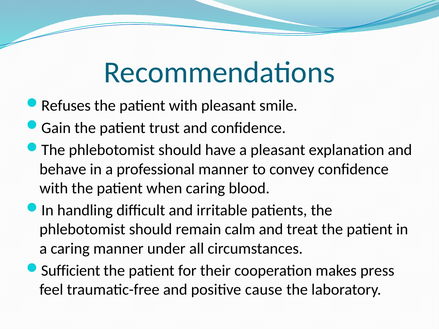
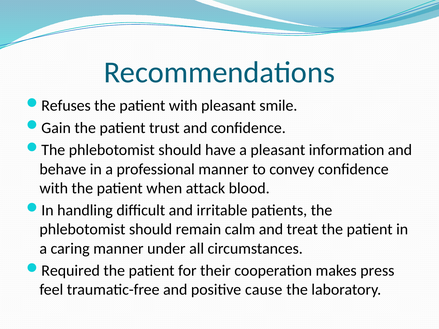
explanation: explanation -> information
when caring: caring -> attack
Sufficient: Sufficient -> Required
